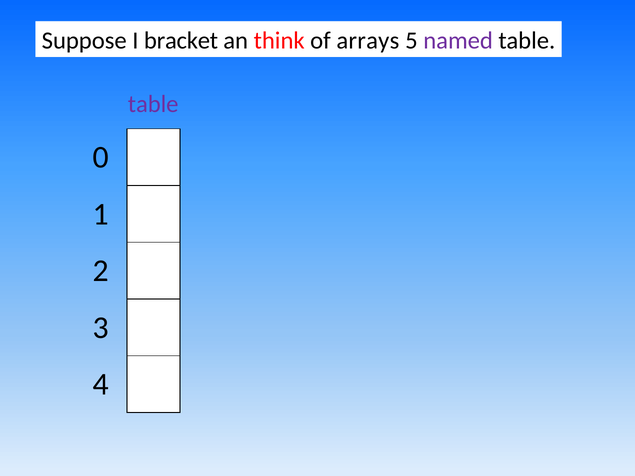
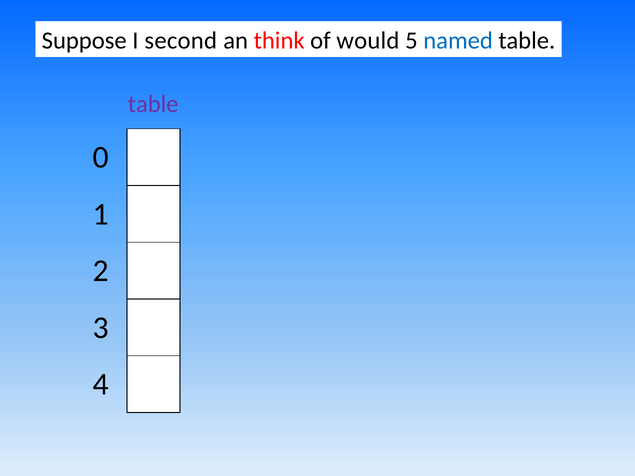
bracket: bracket -> second
arrays: arrays -> would
named colour: purple -> blue
